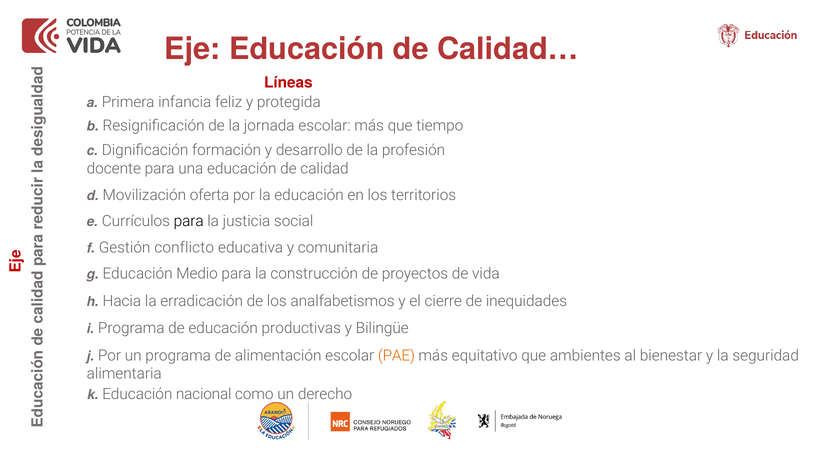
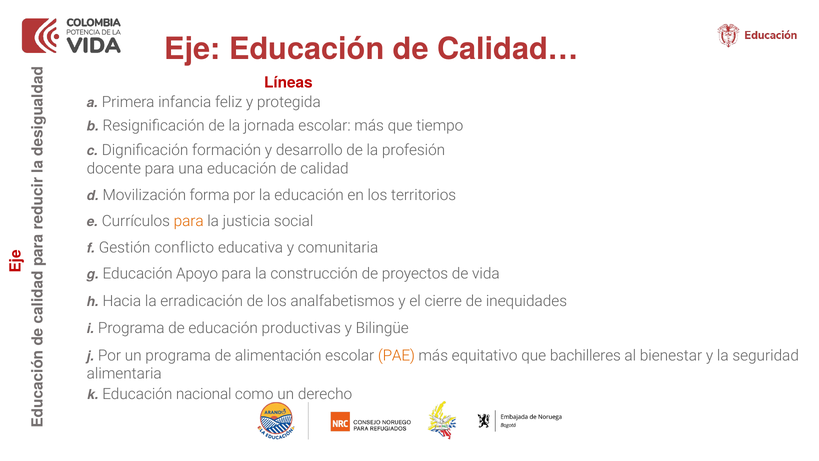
oferta: oferta -> forma
para at (189, 221) colour: black -> orange
Medio: Medio -> Apoyo
ambientes: ambientes -> bachilleres
